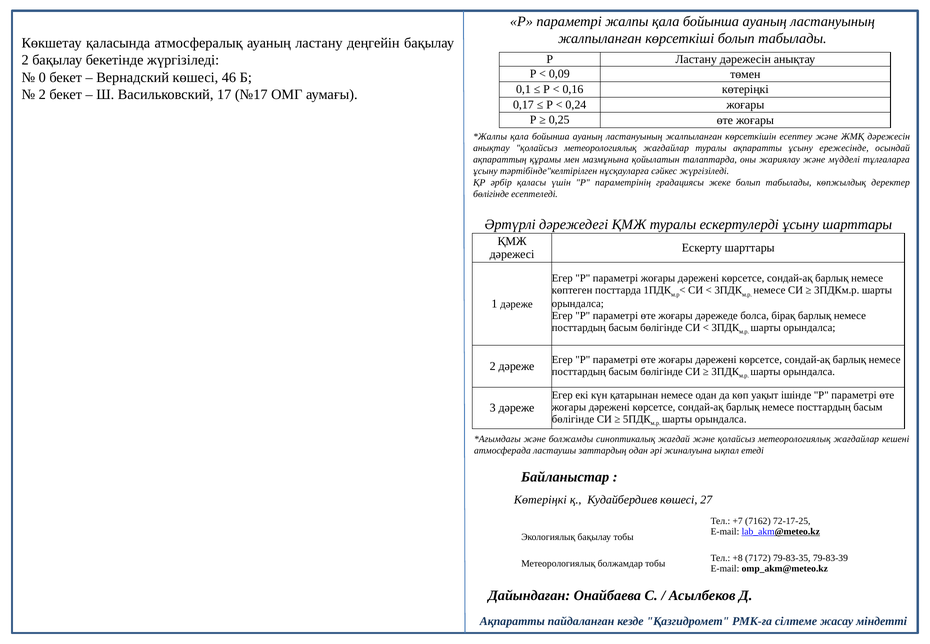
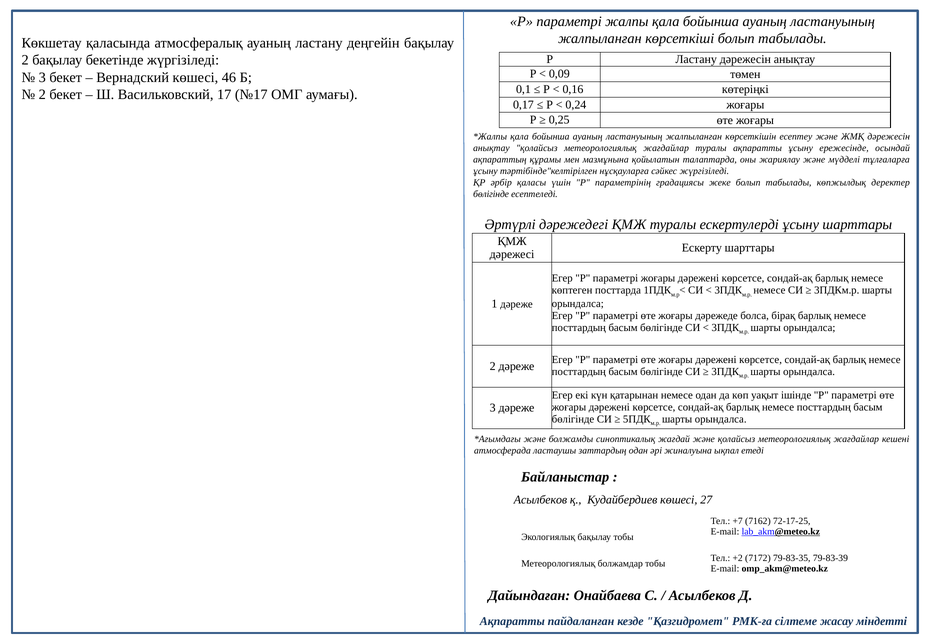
0 at (42, 77): 0 -> 3
Көтеріңкі at (540, 500): Көтеріңкі -> Асылбеков
+8: +8 -> +2
